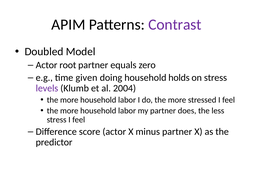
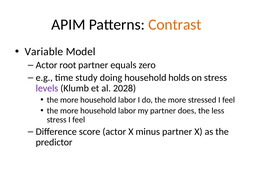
Contrast colour: purple -> orange
Doubled: Doubled -> Variable
given: given -> study
2004: 2004 -> 2028
